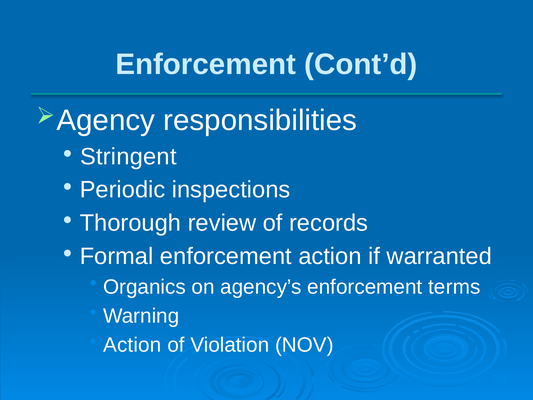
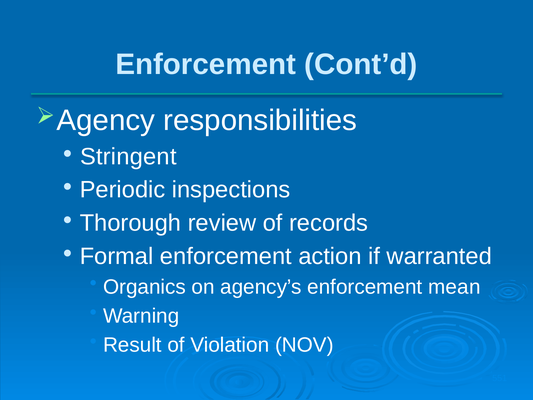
terms: terms -> mean
Action at (132, 345): Action -> Result
